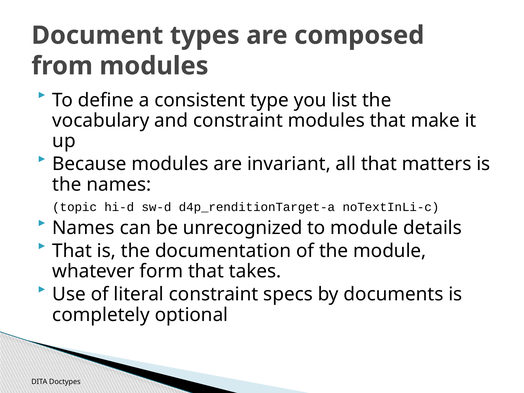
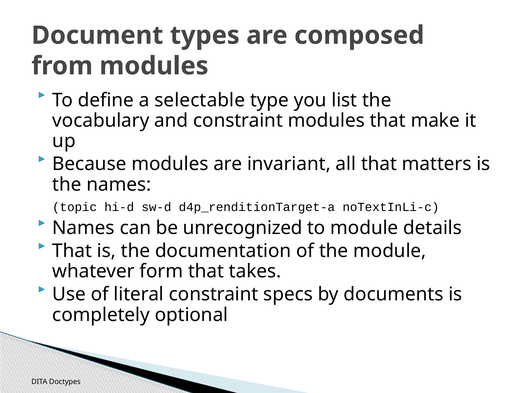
consistent: consistent -> selectable
